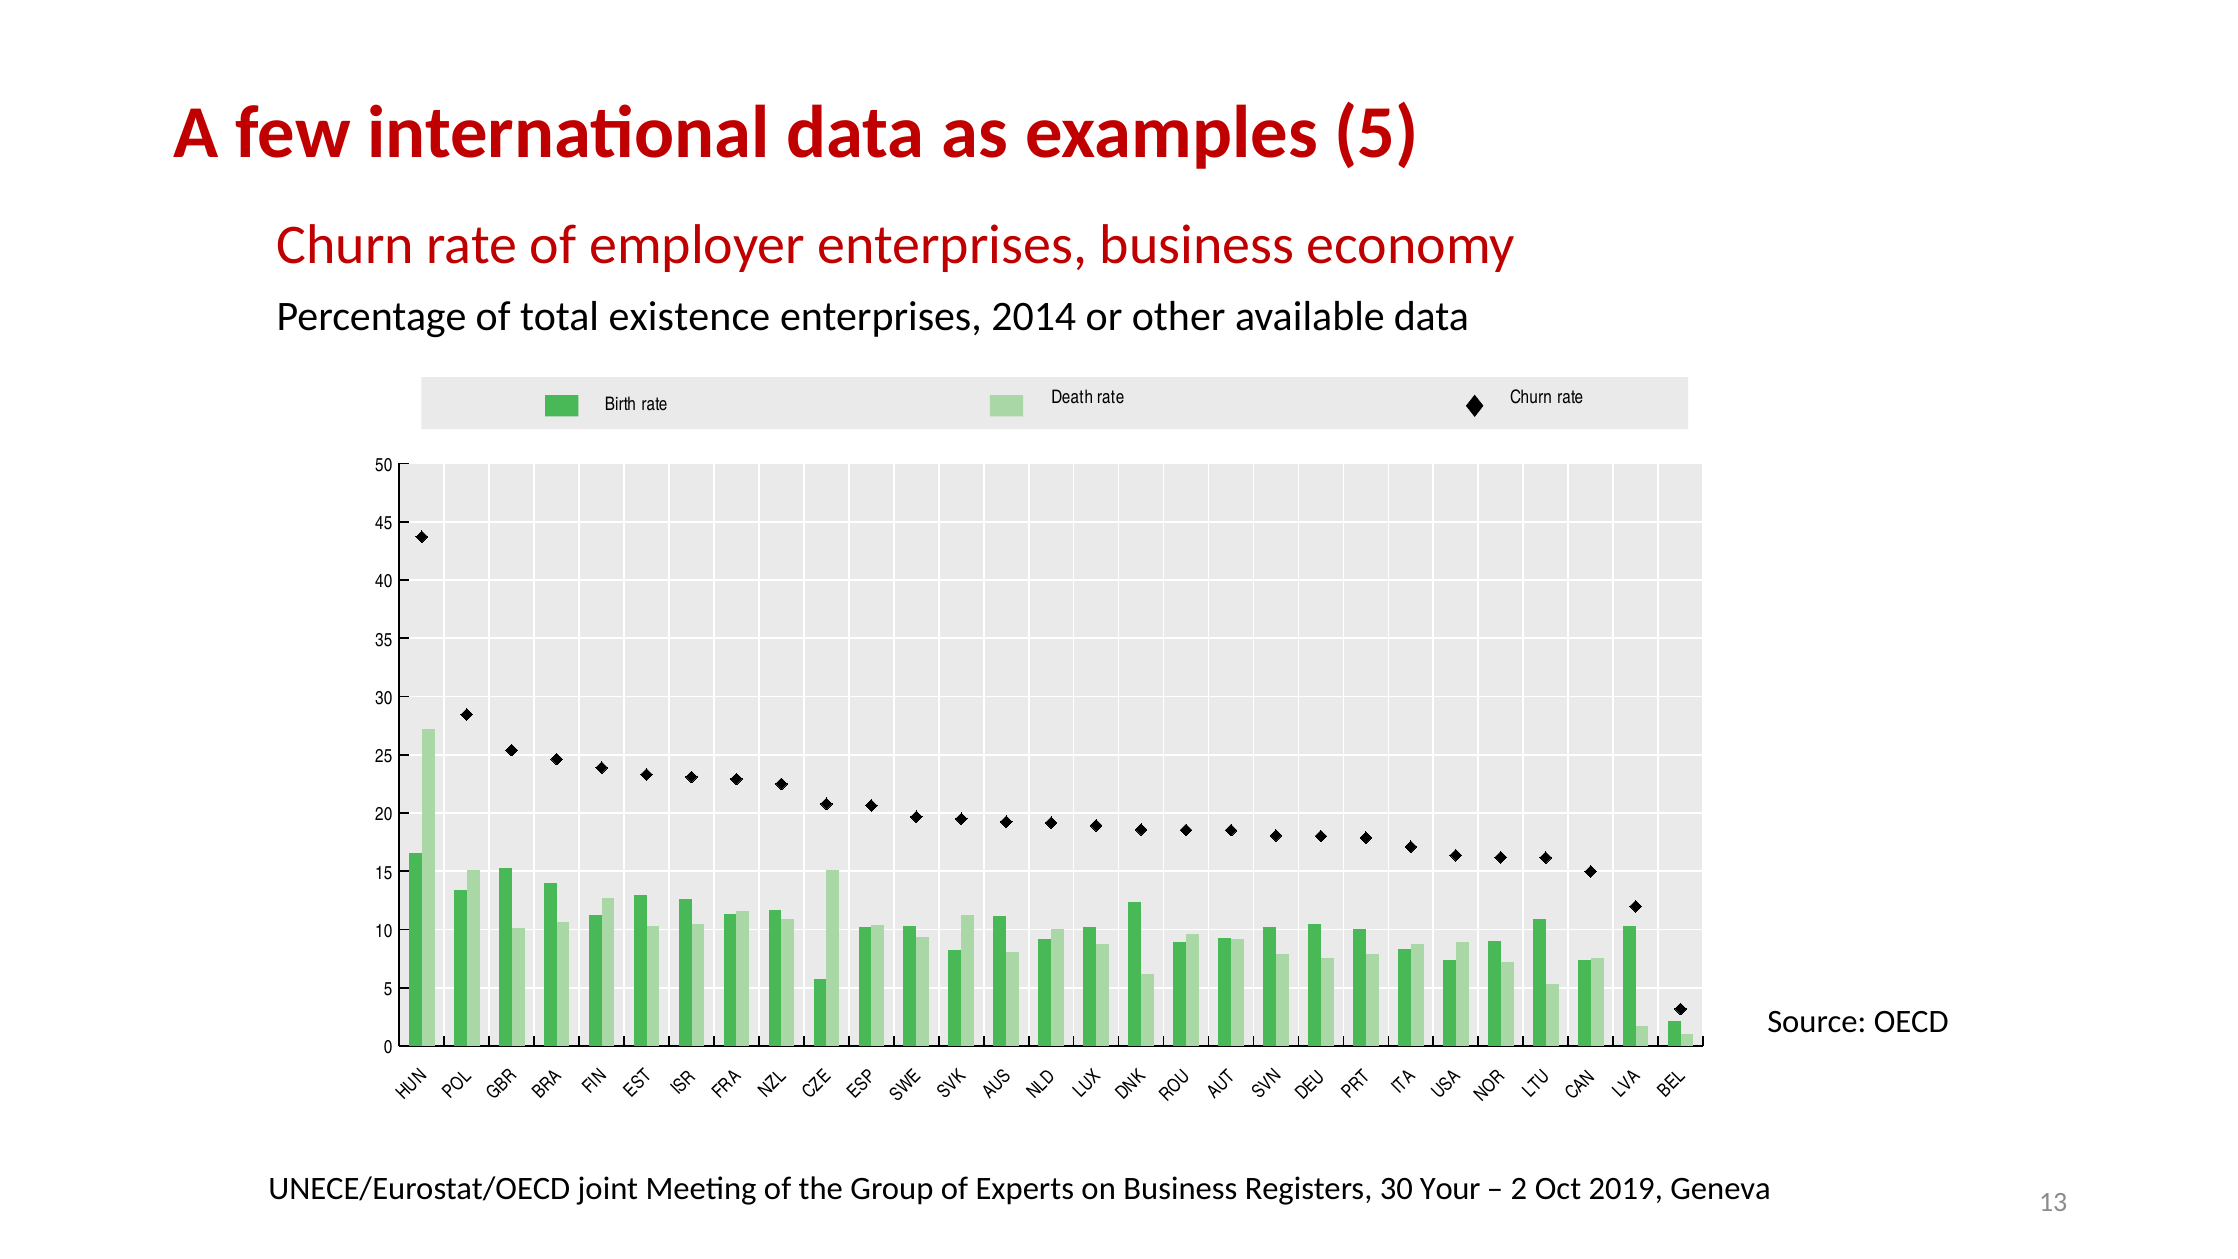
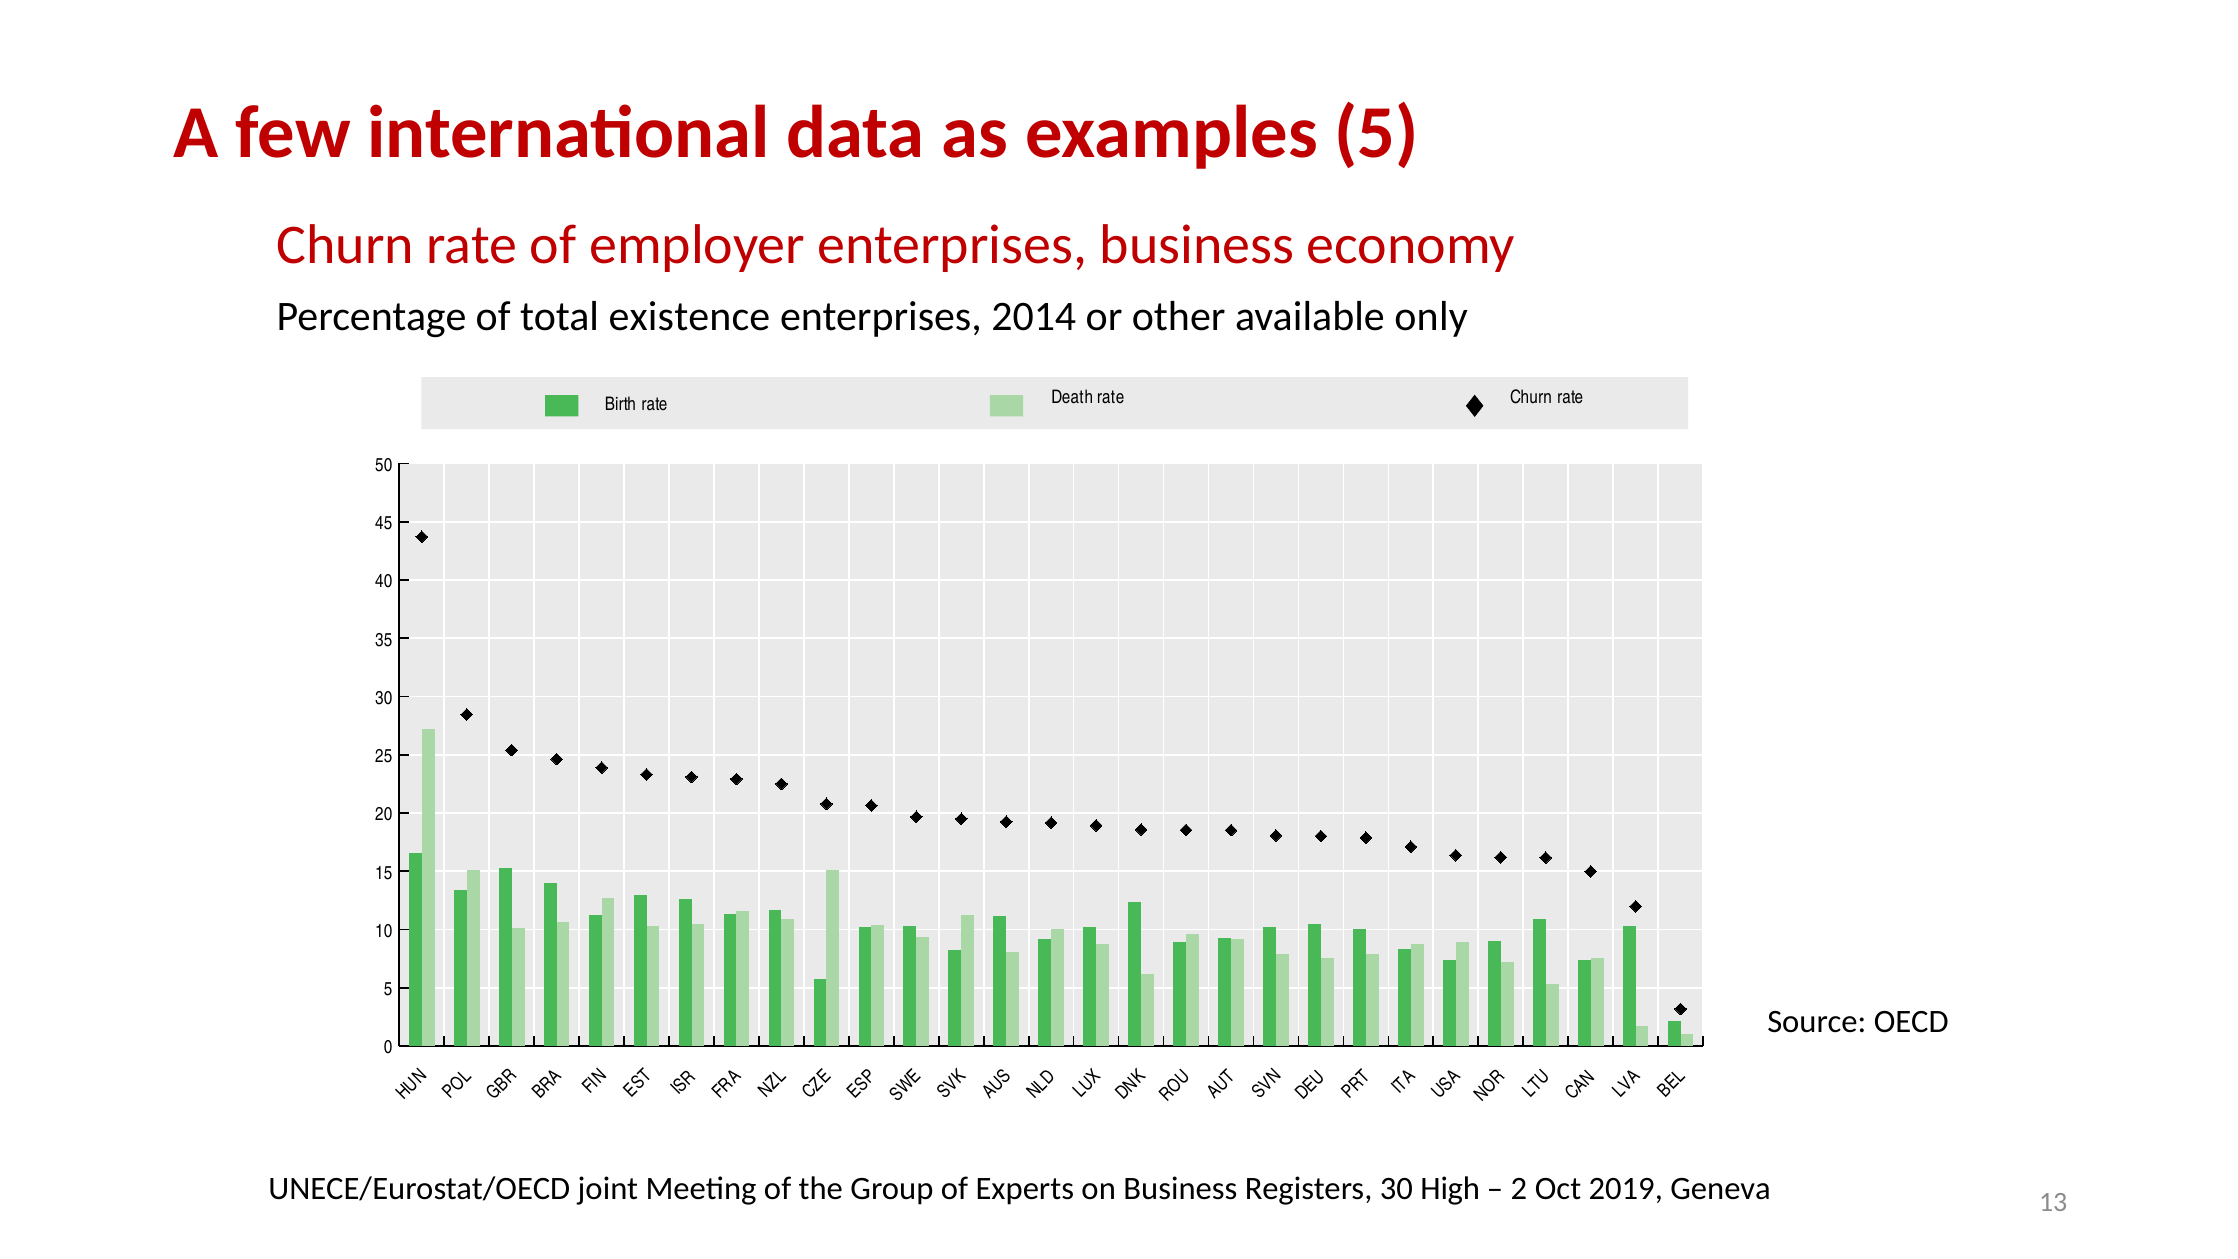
available data: data -> only
Your: Your -> High
